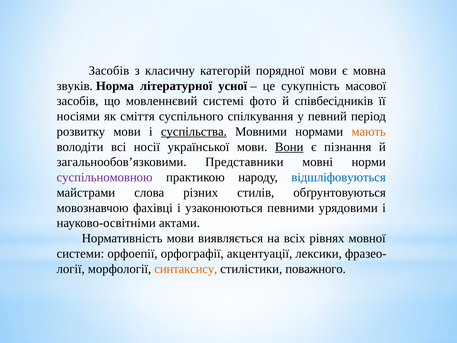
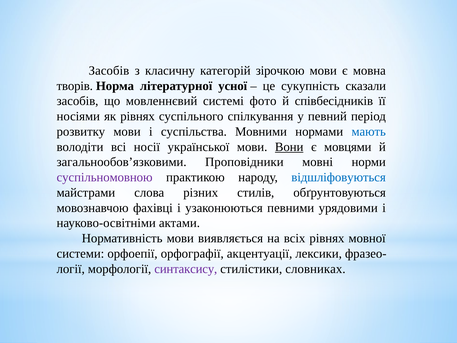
порядної: порядної -> зірочкою
звуків: звуків -> творів
масової: масової -> сказали
як сміття: сміття -> рівнях
суспільства underline: present -> none
мають colour: orange -> blue
пізнання: пізнання -> мовцями
Представники: Представники -> Проповідники
синтаксису colour: orange -> purple
поважного: поважного -> словниках
